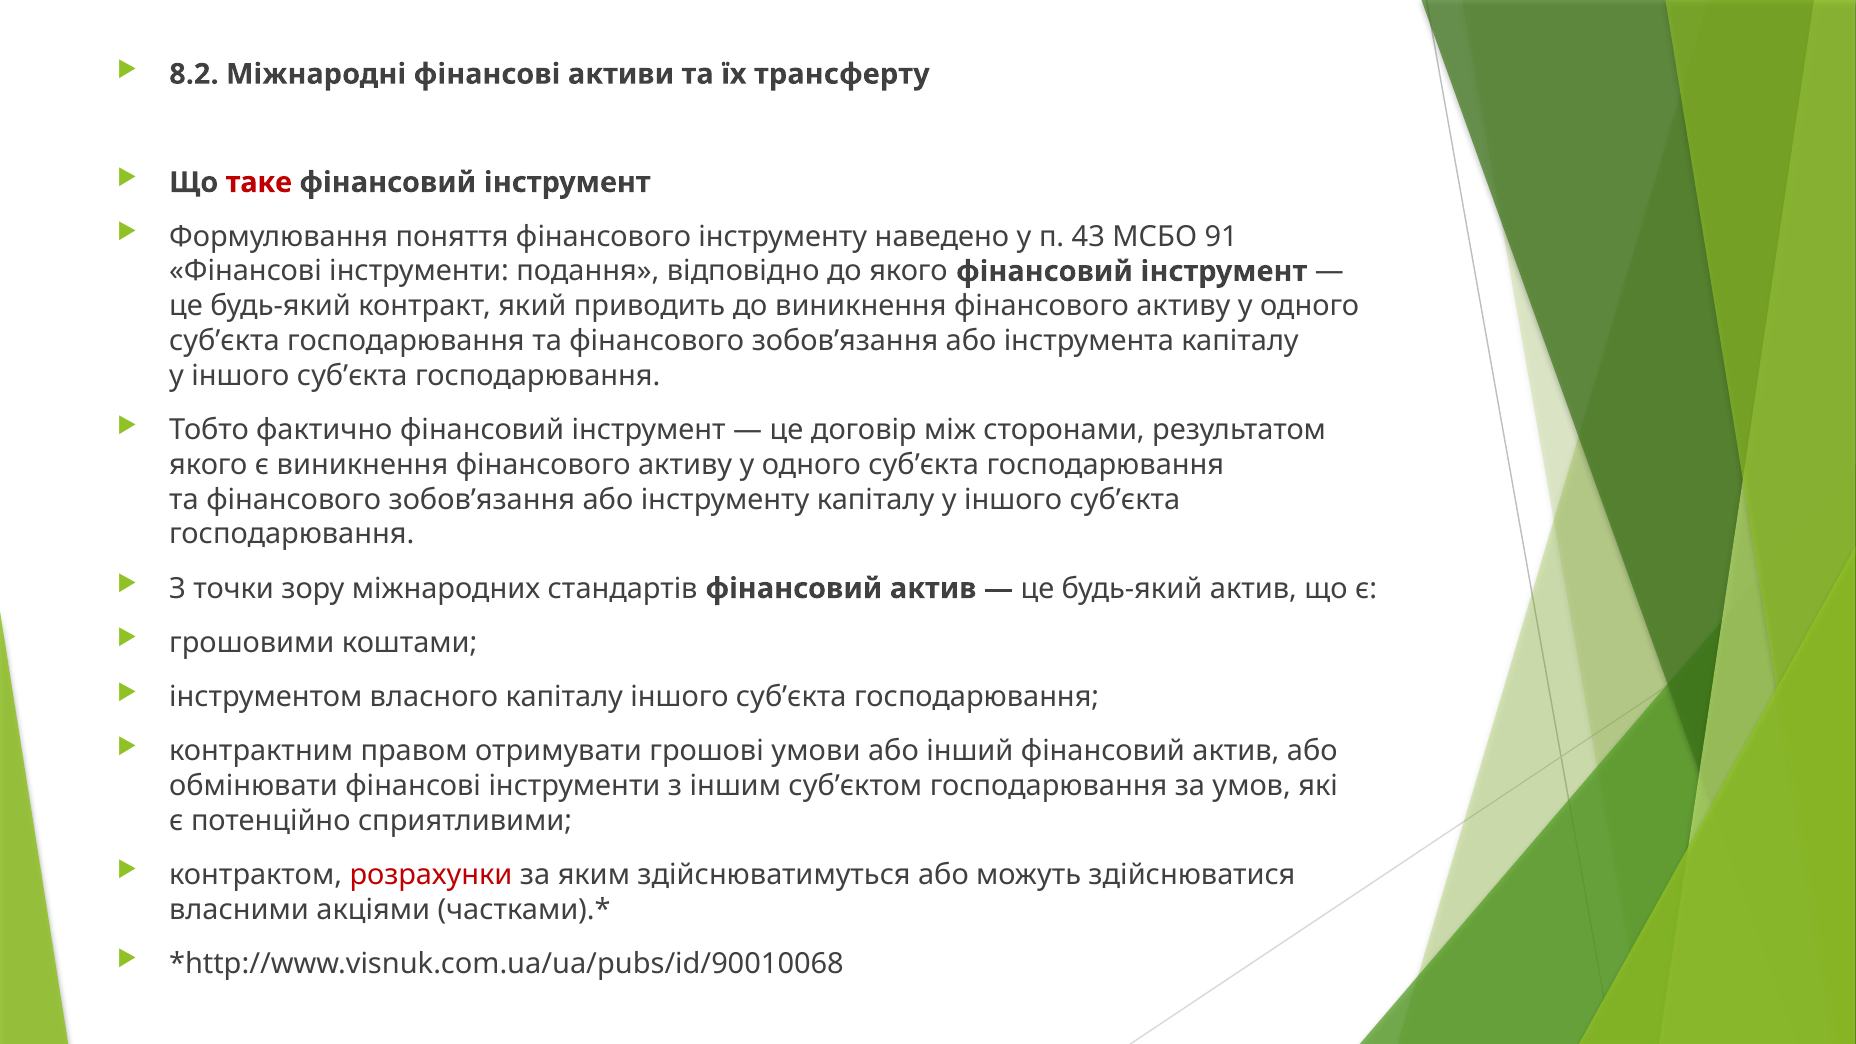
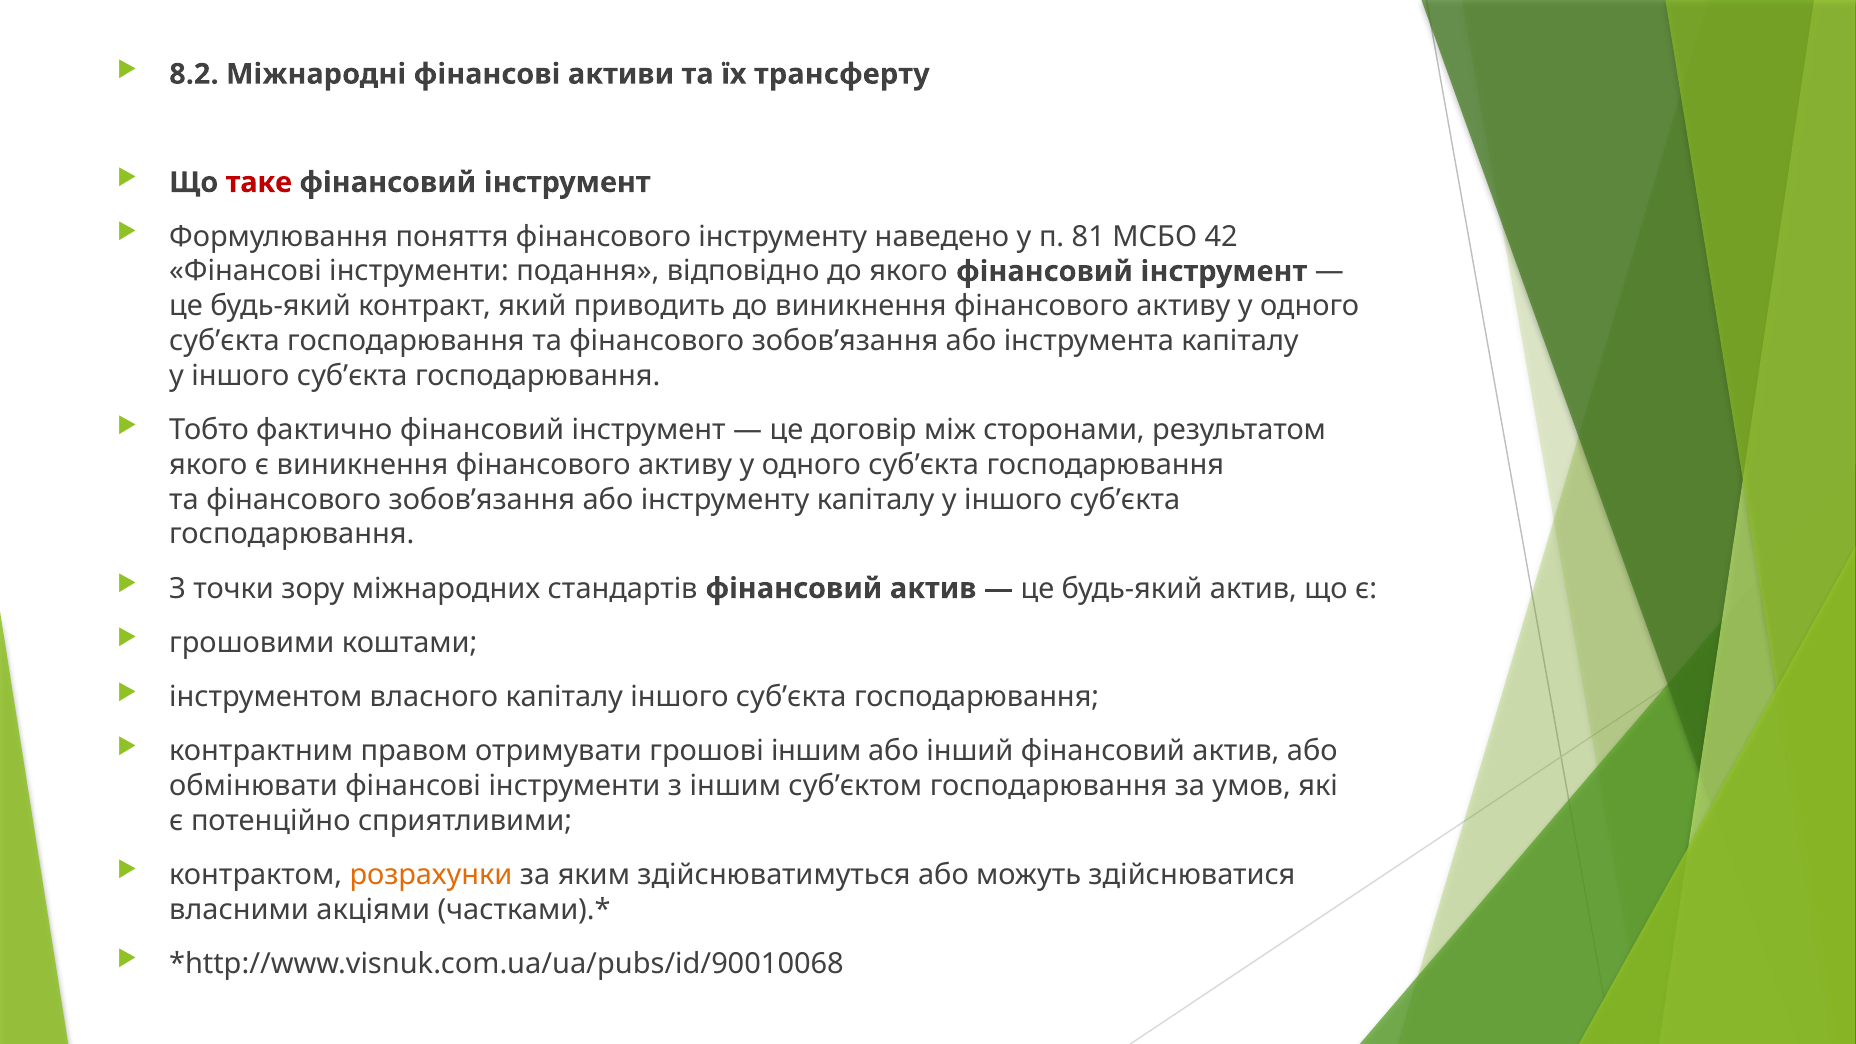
43: 43 -> 81
91: 91 -> 42
грошові умови: умови -> іншим
розрахунки colour: red -> orange
